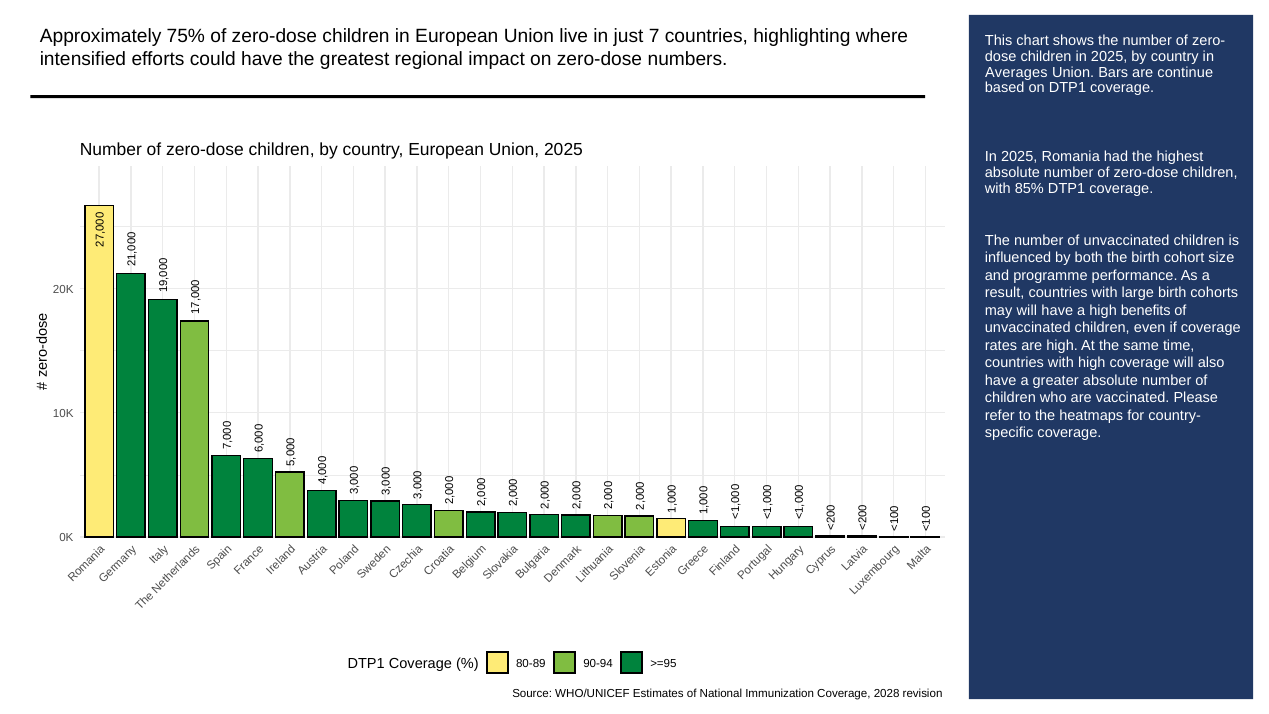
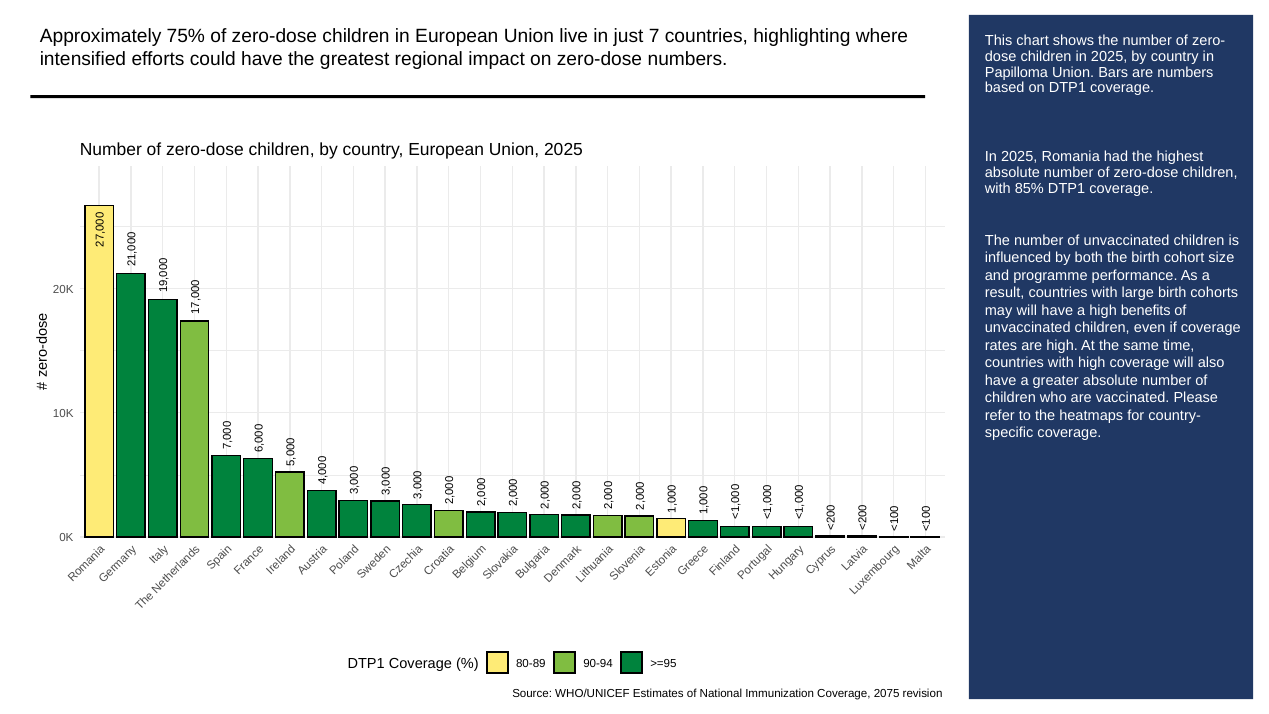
Averages: Averages -> Papilloma
are continue: continue -> numbers
2028: 2028 -> 2075
